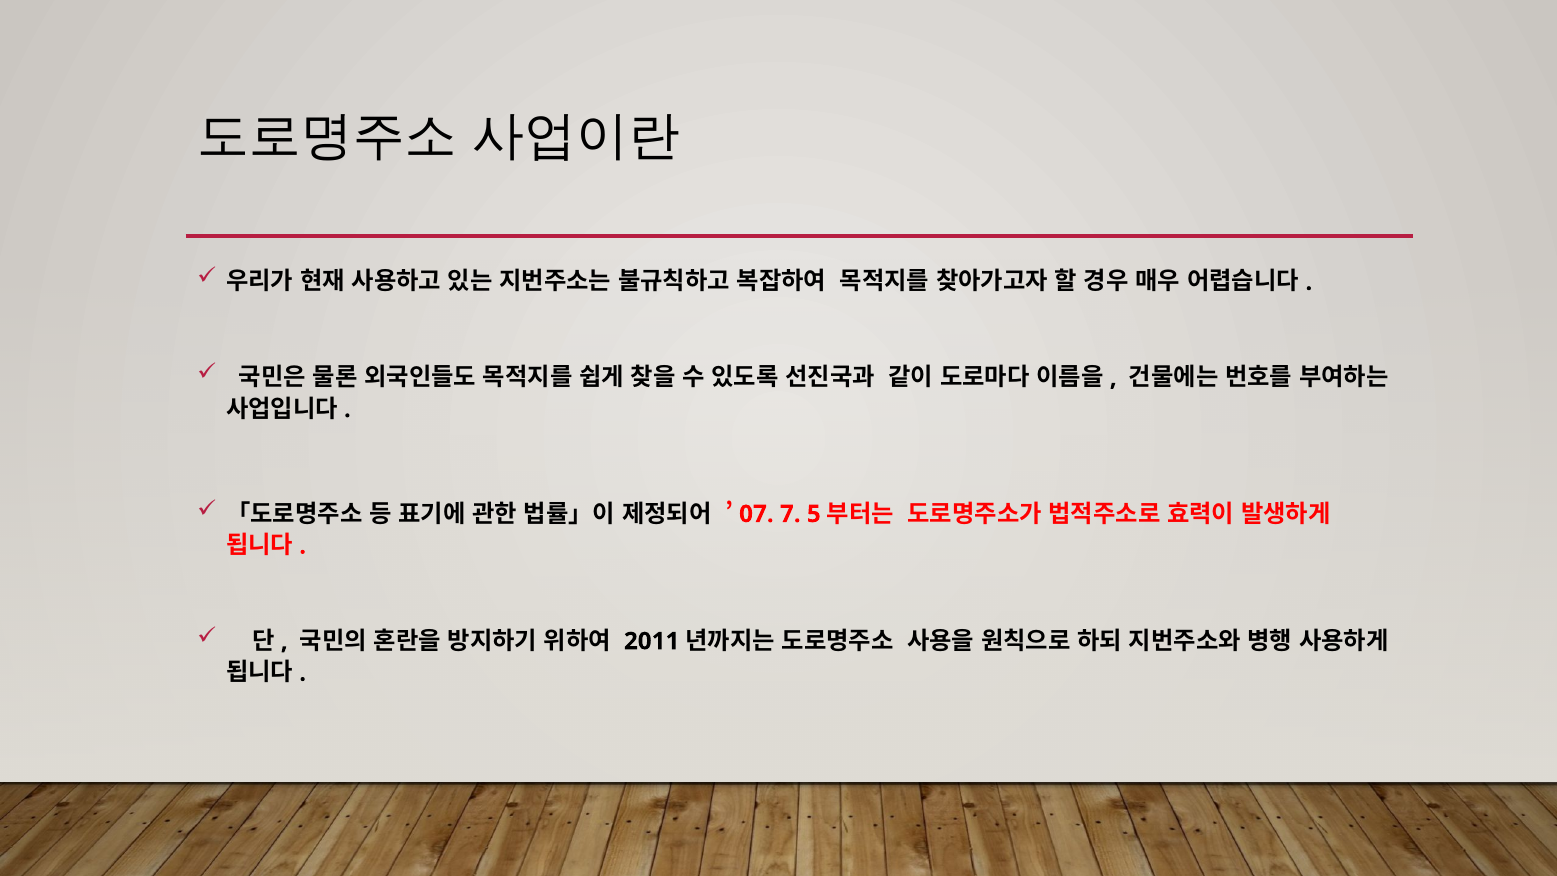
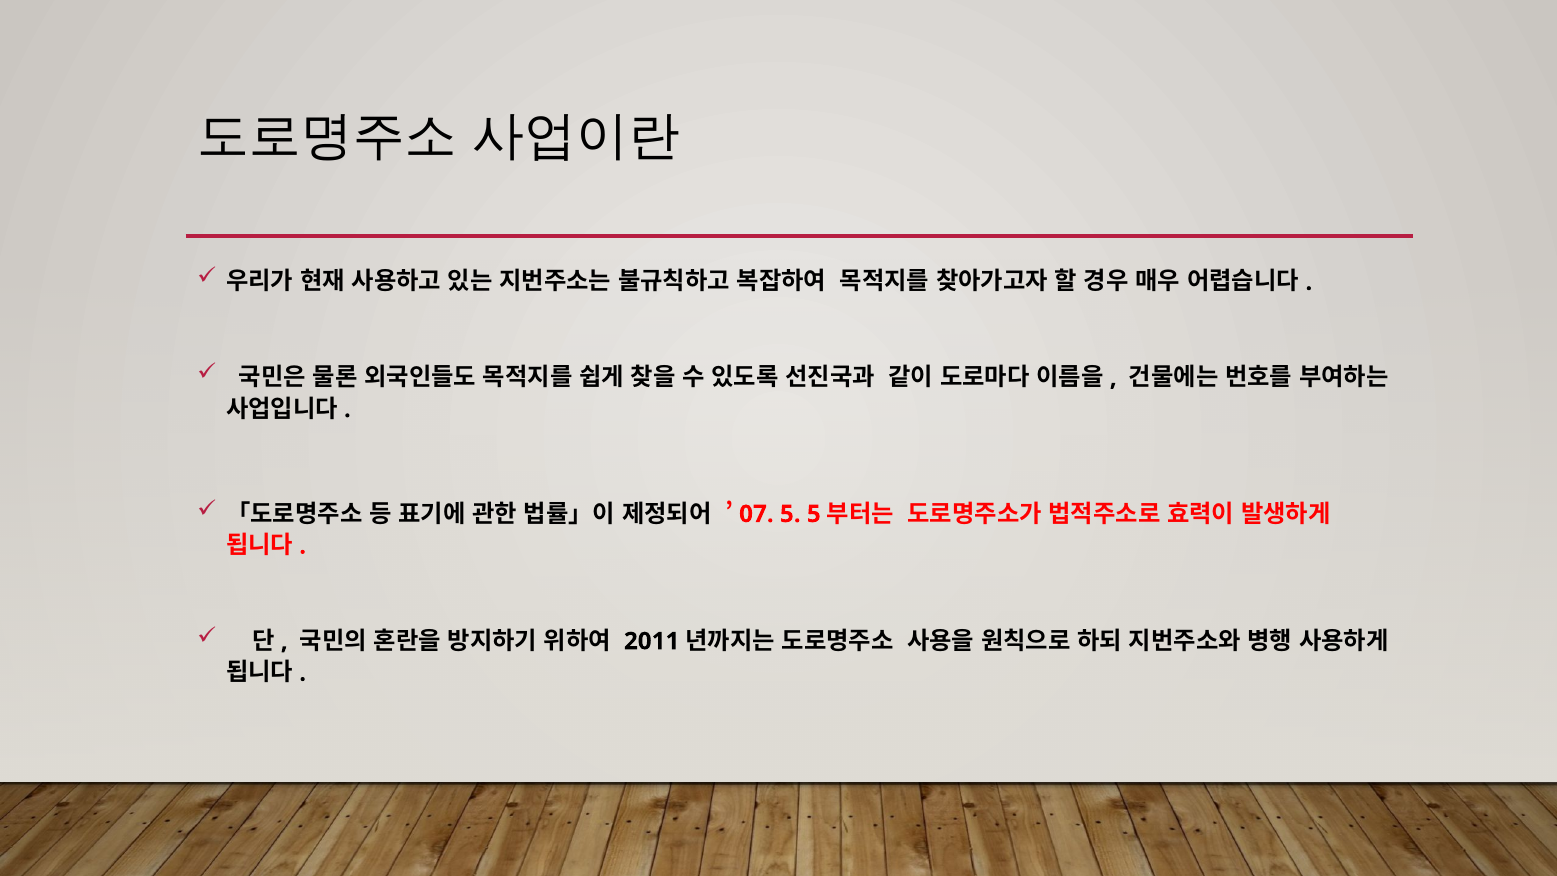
7 at (790, 514): 7 -> 5
